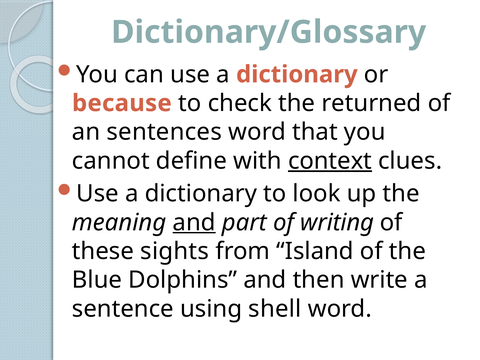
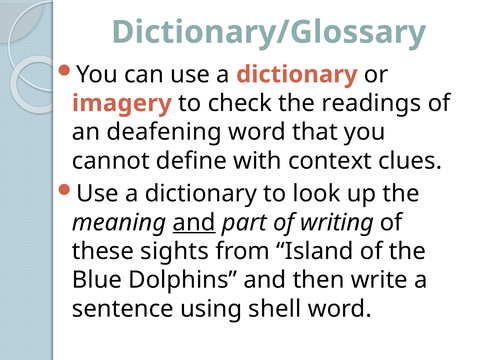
because: because -> imagery
returned: returned -> readings
sentences: sentences -> deafening
context underline: present -> none
